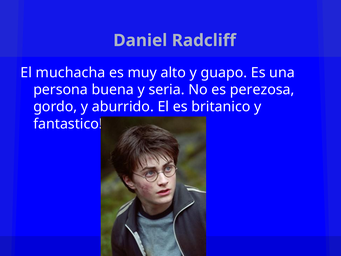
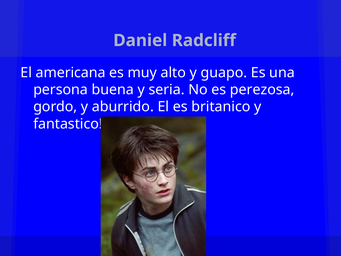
muchacha: muchacha -> americana
